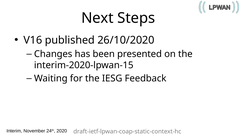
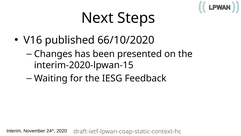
26/10/2020: 26/10/2020 -> 66/10/2020
